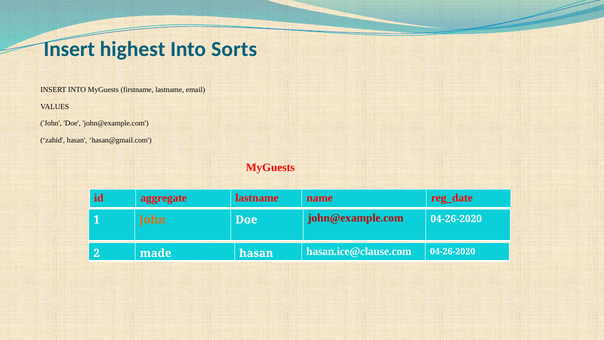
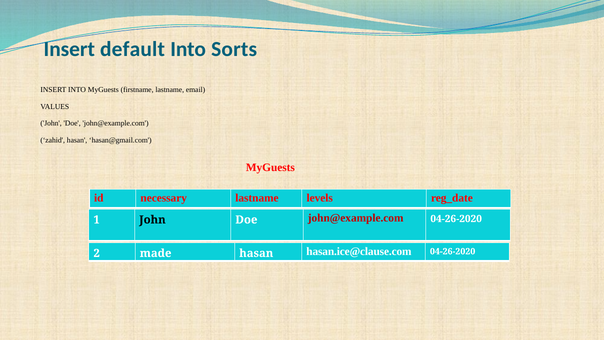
highest: highest -> default
aggregate: aggregate -> necessary
name: name -> levels
John at (152, 220) colour: orange -> black
